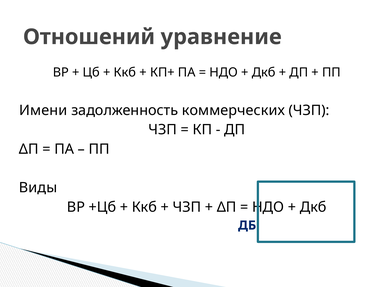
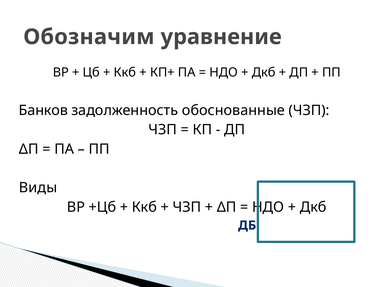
Отношений: Отношений -> Обозначим
Имени: Имени -> Банков
коммерческих: коммерческих -> обоснованные
